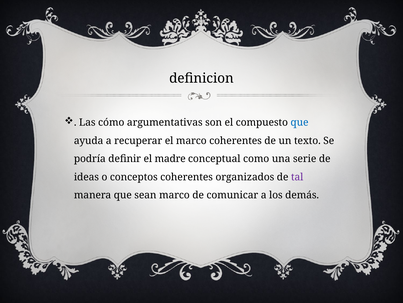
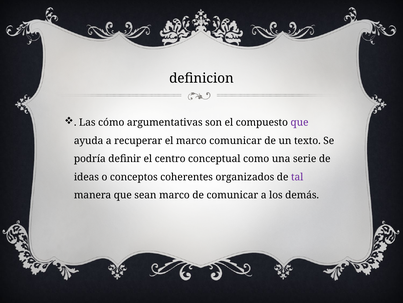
que at (300, 122) colour: blue -> purple
marco coherentes: coherentes -> comunicar
madre: madre -> centro
